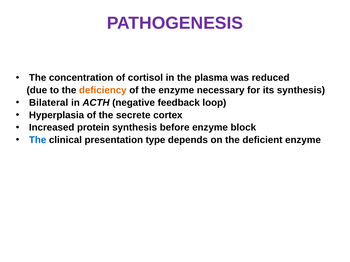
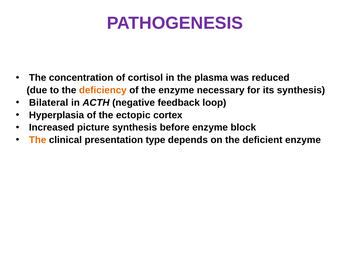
secrete: secrete -> ectopic
protein: protein -> picture
The at (38, 140) colour: blue -> orange
